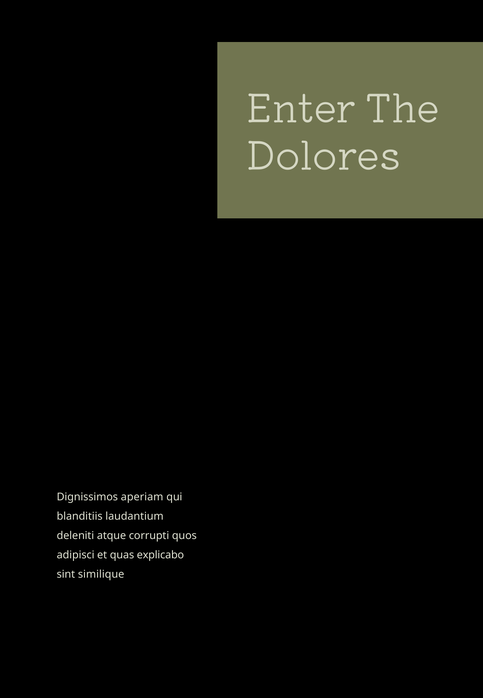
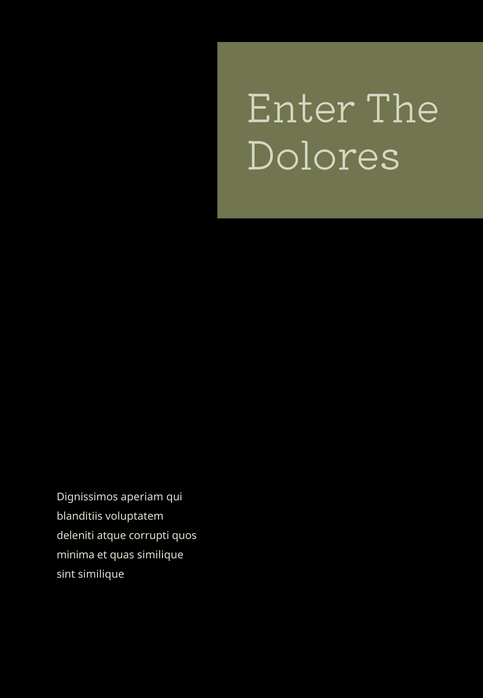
laudantium: laudantium -> voluptatem
adipisci: adipisci -> minima
quas explicabo: explicabo -> similique
